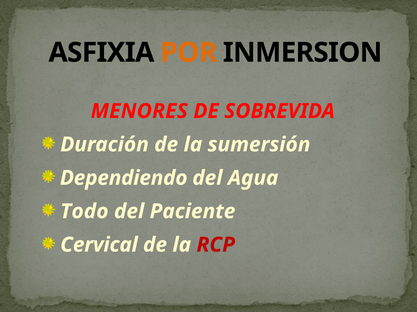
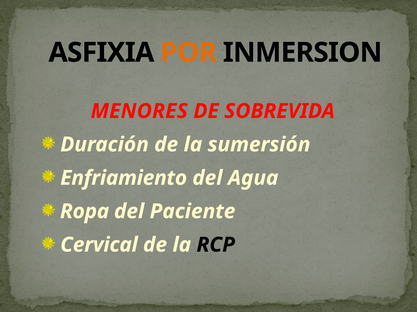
Dependiendo: Dependiendo -> Enfriamiento
Todo: Todo -> Ropa
RCP colour: red -> black
